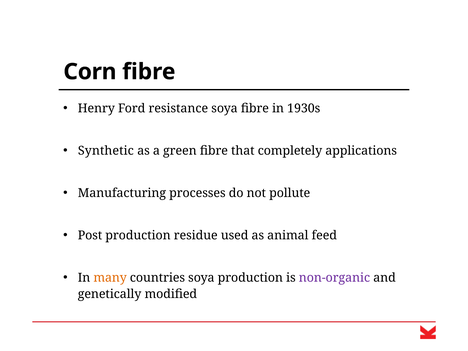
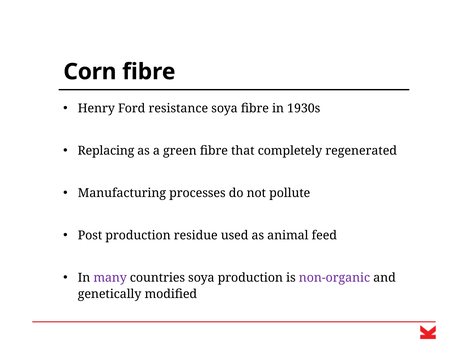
Synthetic: Synthetic -> Replacing
applications: applications -> regenerated
many colour: orange -> purple
